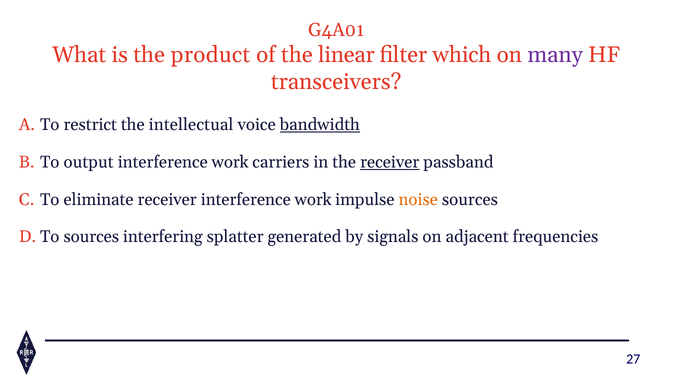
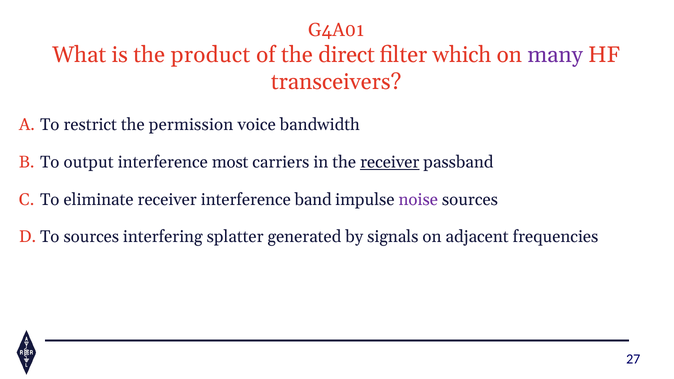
linear: linear -> direct
intellectual: intellectual -> permission
bandwidth underline: present -> none
work at (230, 162): work -> most
receiver interference work: work -> band
noise colour: orange -> purple
